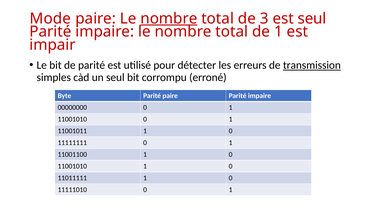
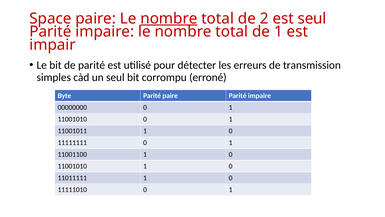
Mode: Mode -> Space
3: 3 -> 2
transmission underline: present -> none
